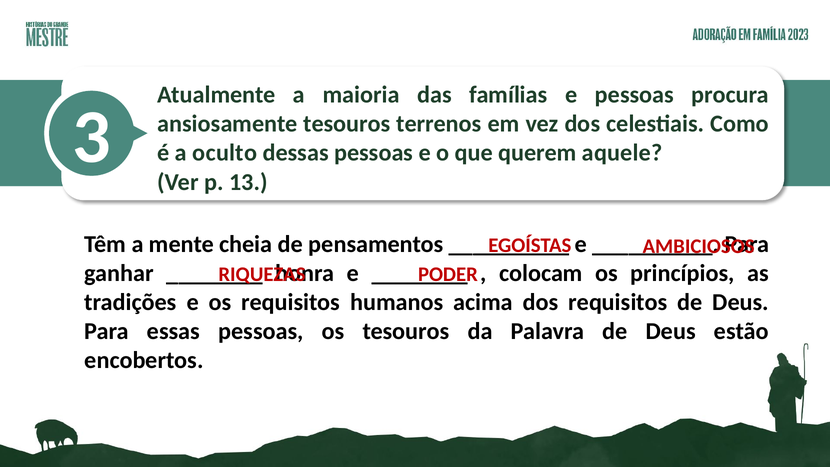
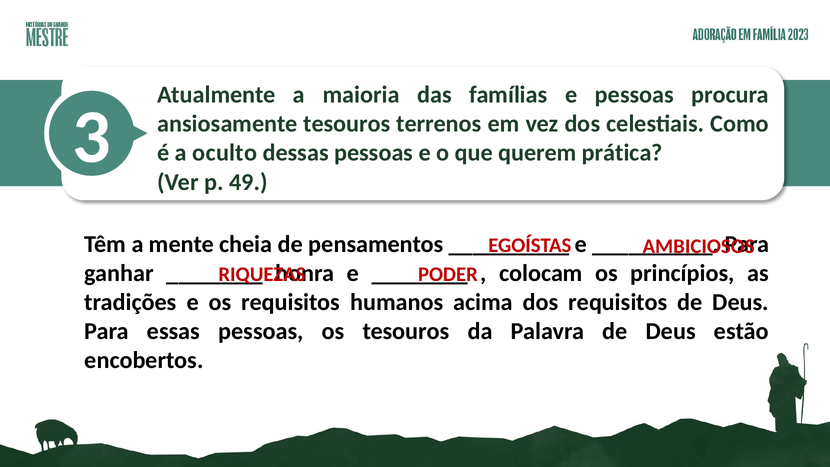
aquele: aquele -> prática
13: 13 -> 49
